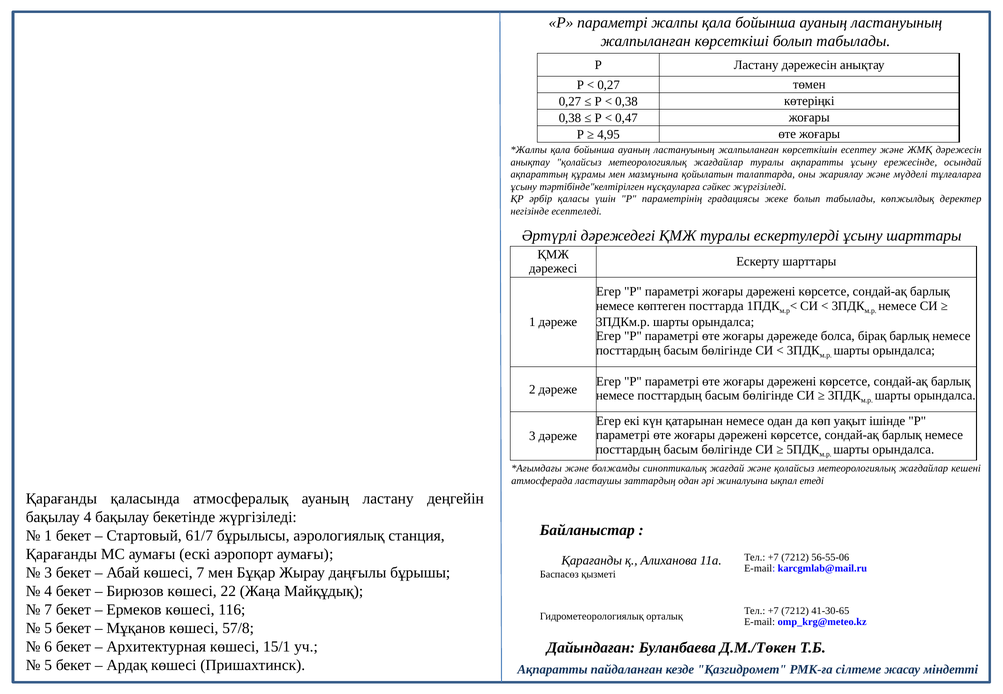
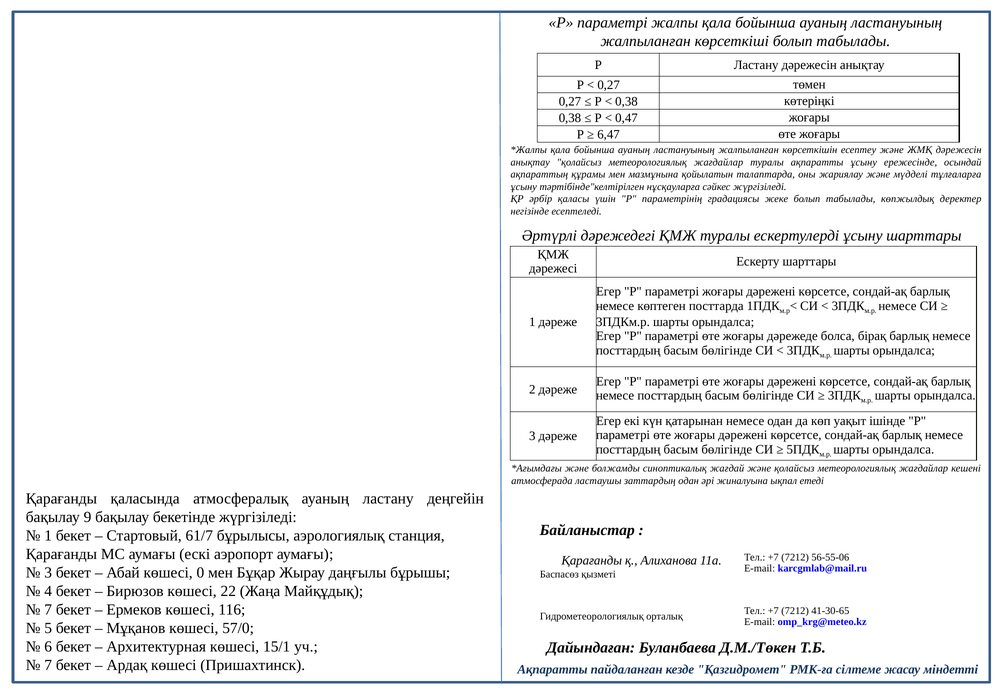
4,95: 4,95 -> 6,47
бақылау 4: 4 -> 9
көшесі 7: 7 -> 0
57/8: 57/8 -> 57/0
5 at (48, 666): 5 -> 7
